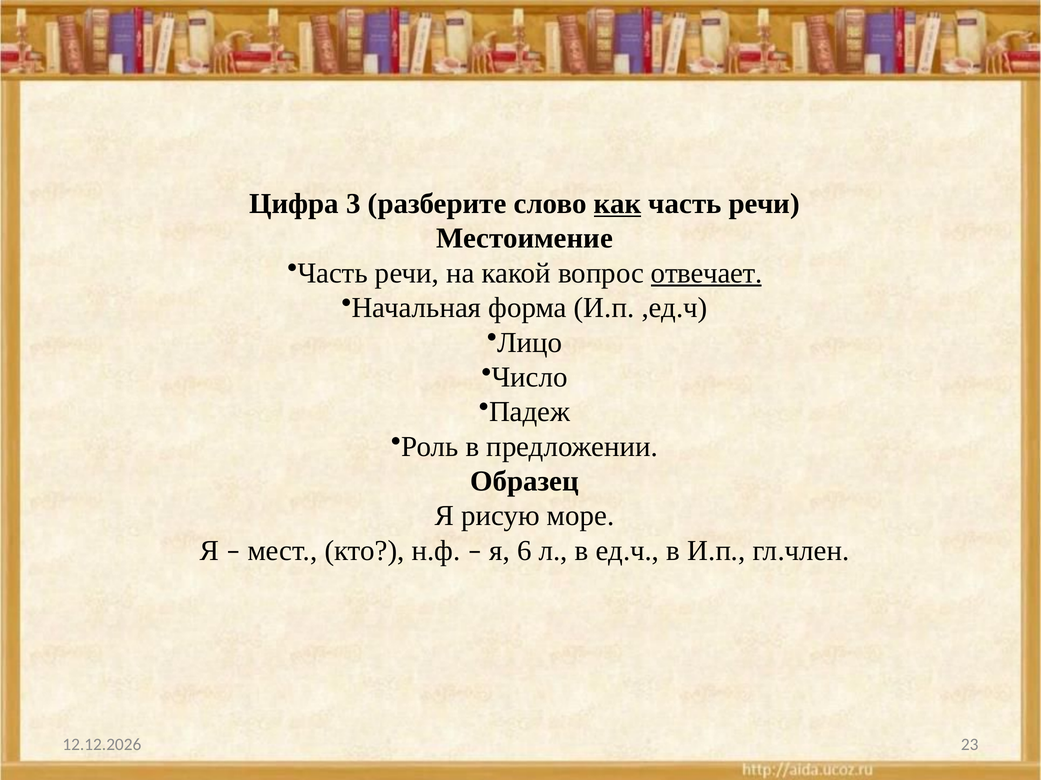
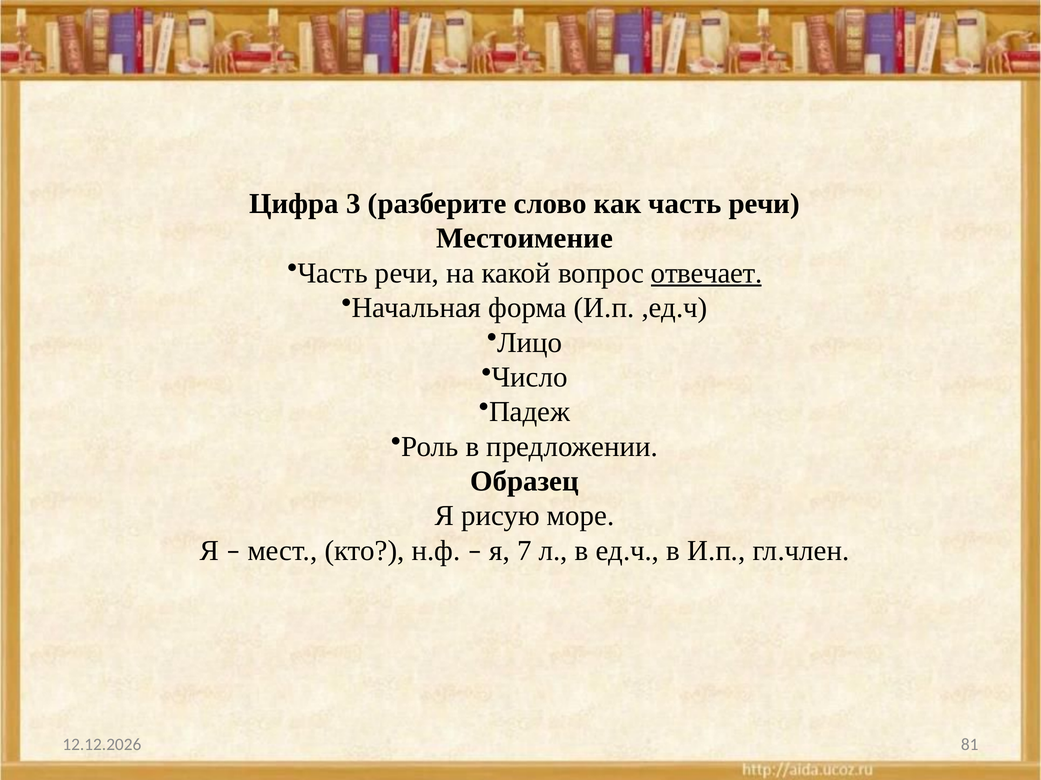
как underline: present -> none
6: 6 -> 7
23: 23 -> 81
